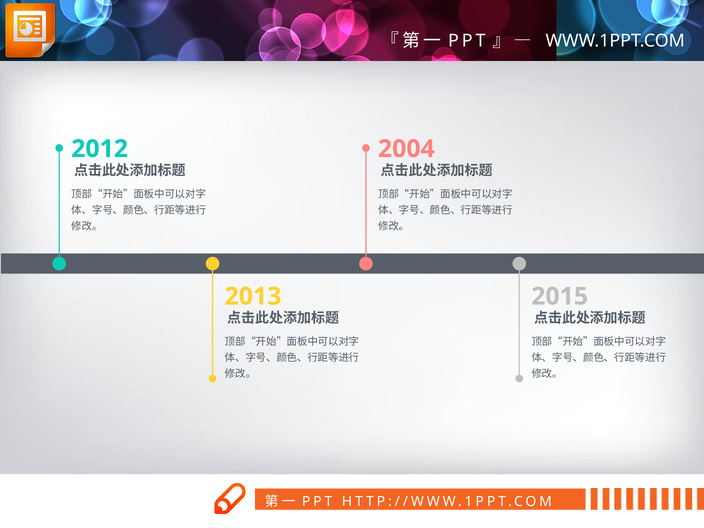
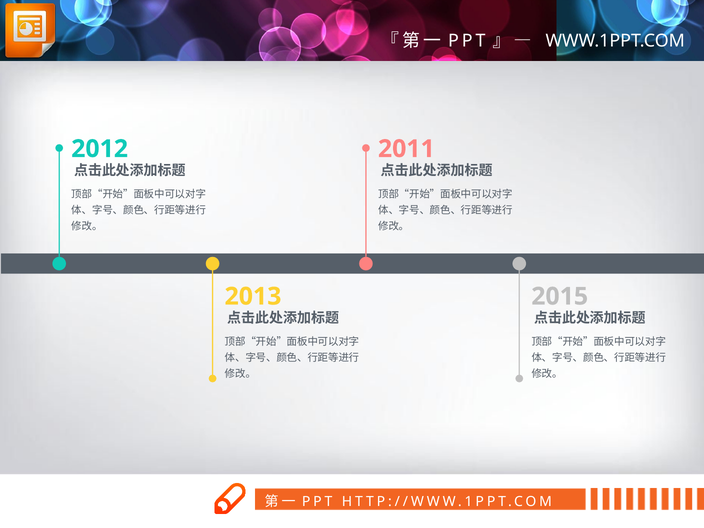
2004: 2004 -> 2011
